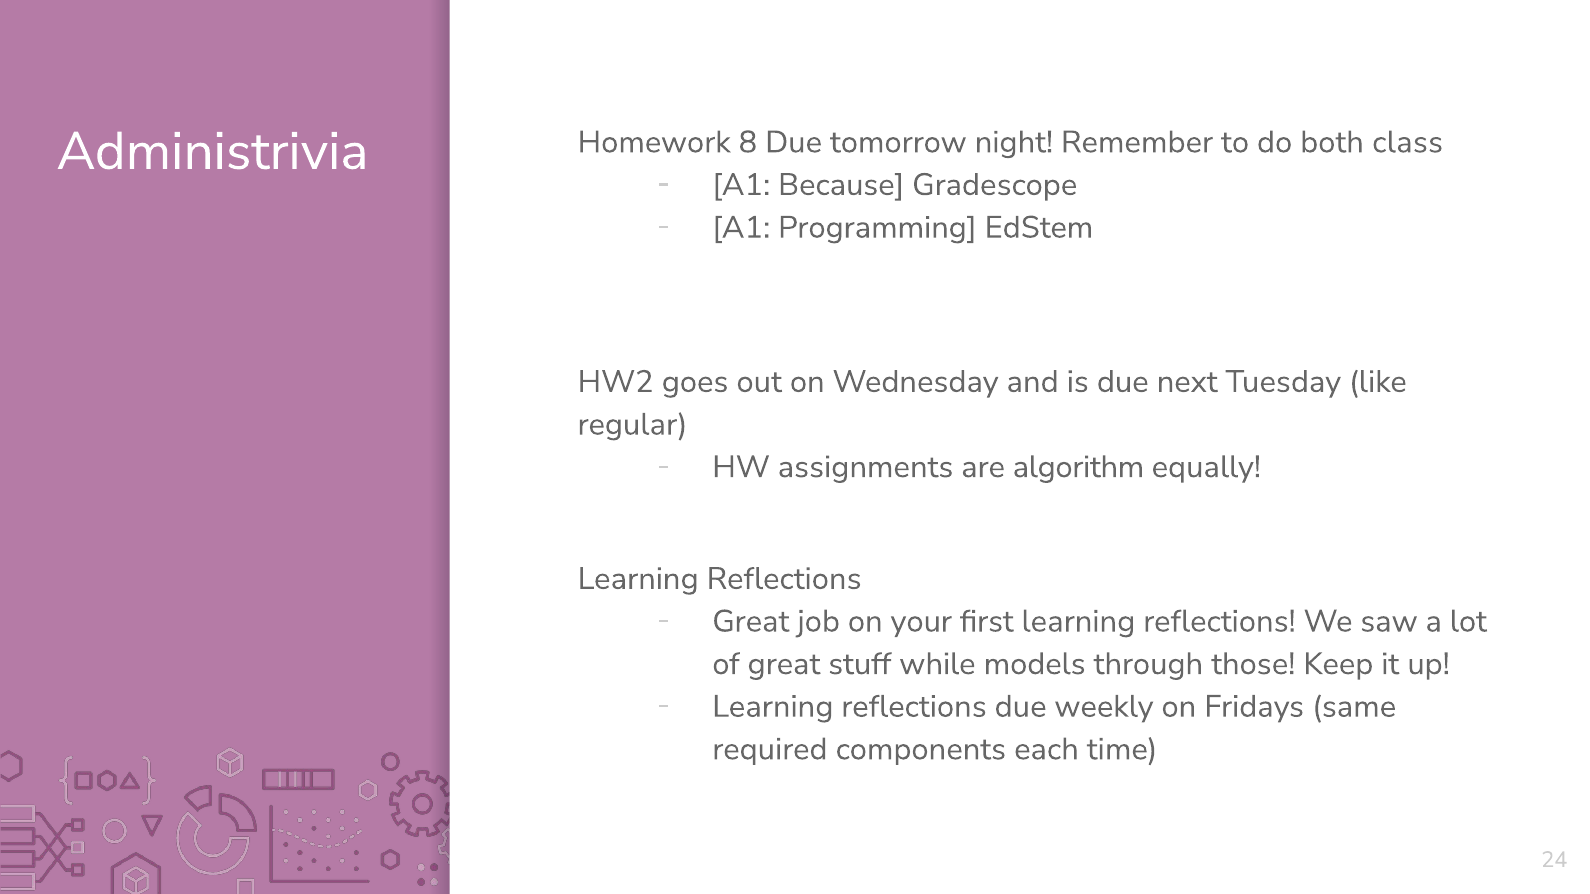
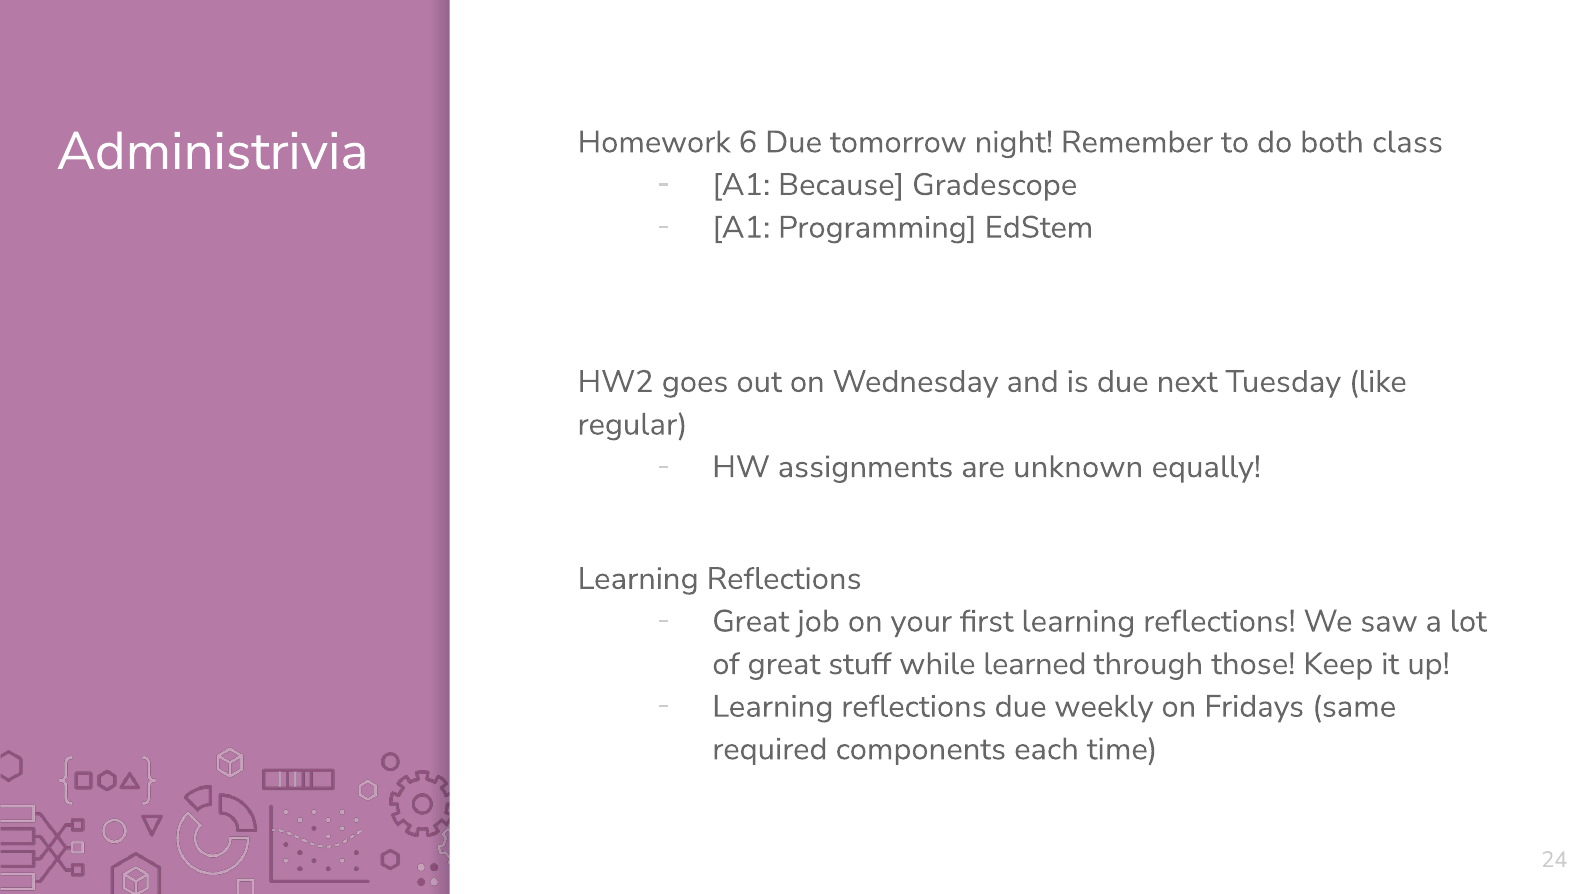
8: 8 -> 6
algorithm: algorithm -> unknown
models: models -> learned
